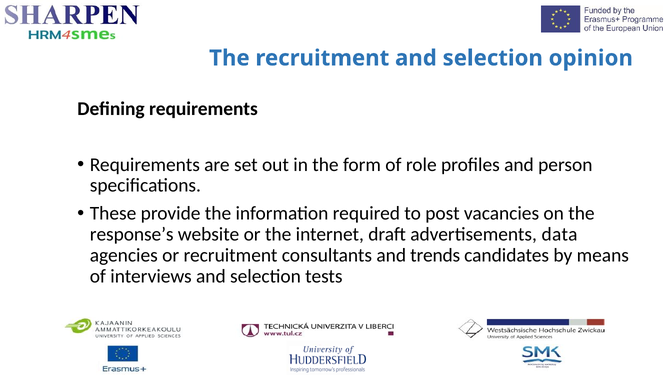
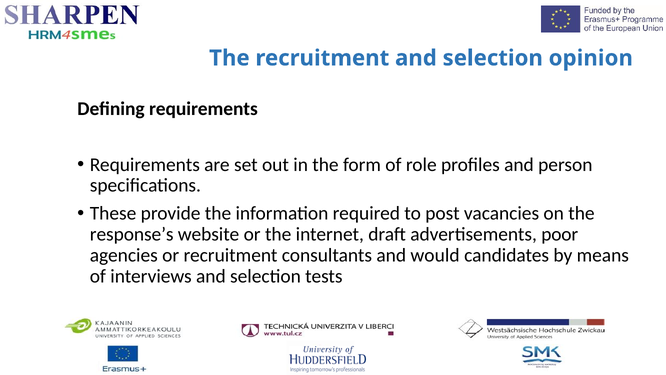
data: data -> poor
trends: trends -> would
